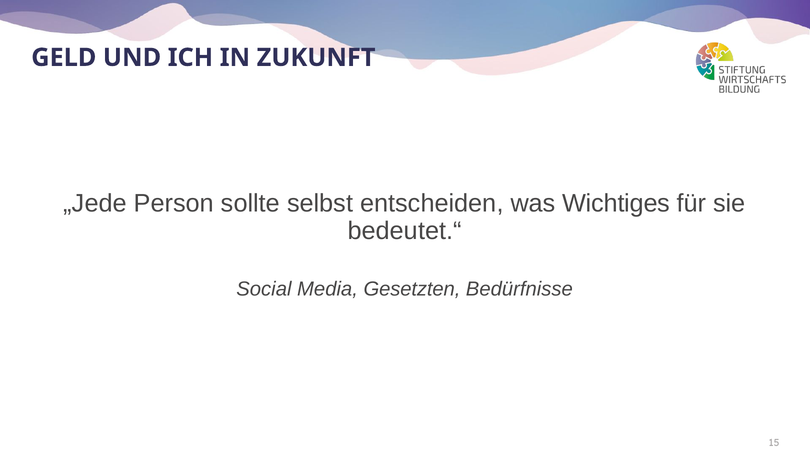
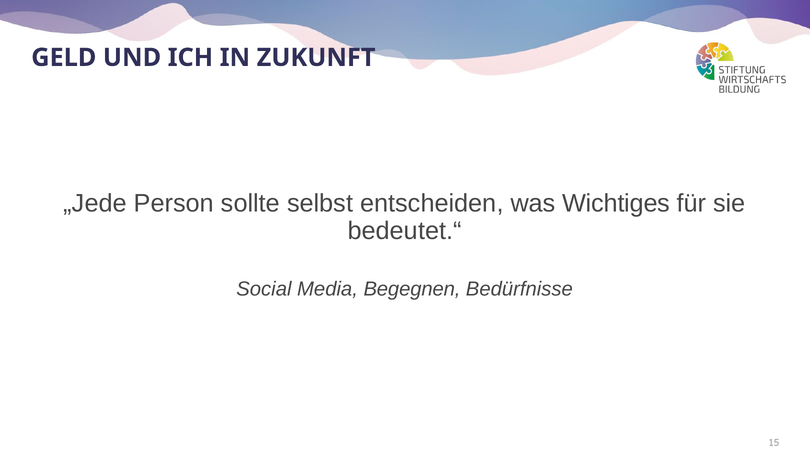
Gesetzten: Gesetzten -> Begegnen
